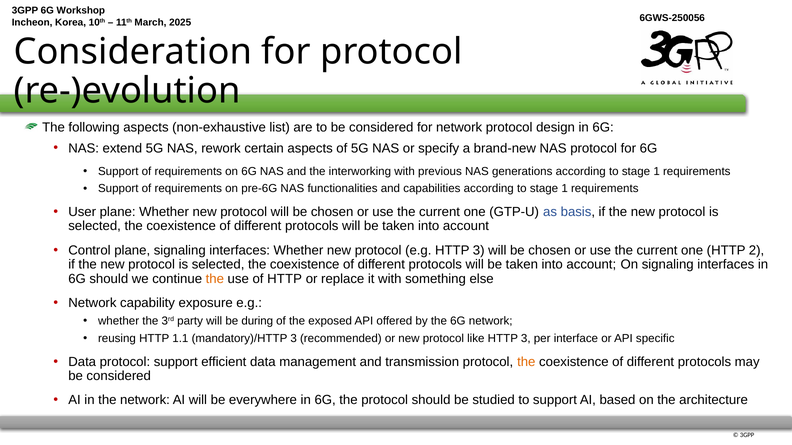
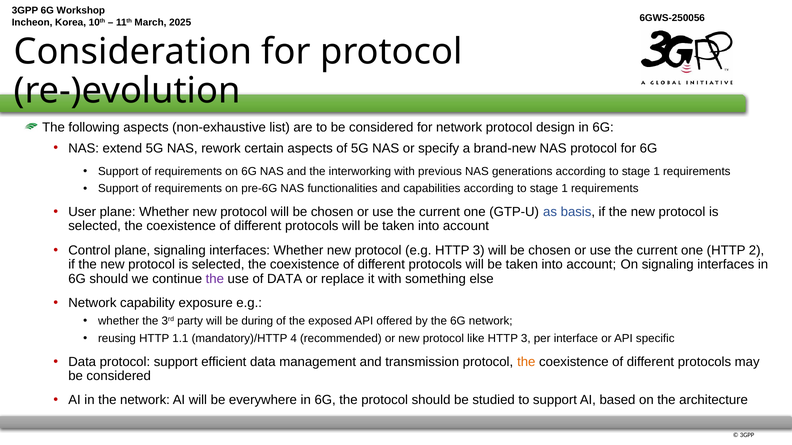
the at (215, 279) colour: orange -> purple
of HTTP: HTTP -> DATA
mandatory)/HTTP 3: 3 -> 4
